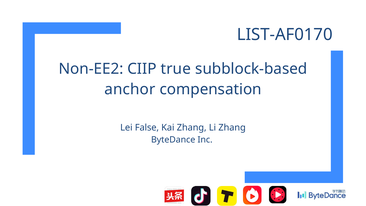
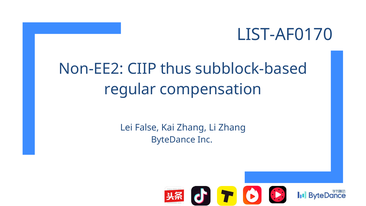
true: true -> thus
anchor: anchor -> regular
